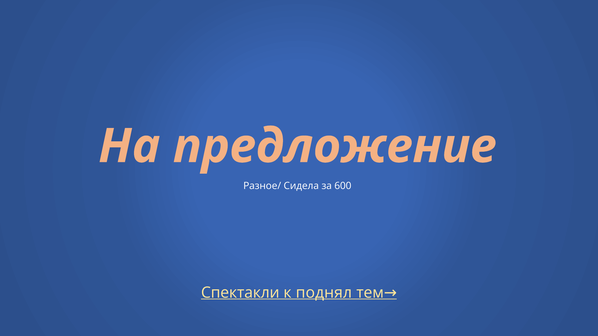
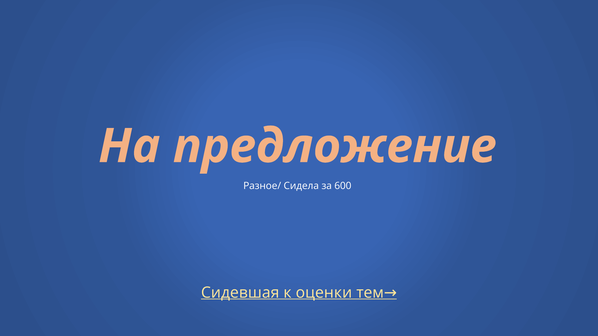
Спектакли: Спектакли -> Сидевшая
поднял: поднял -> оценки
